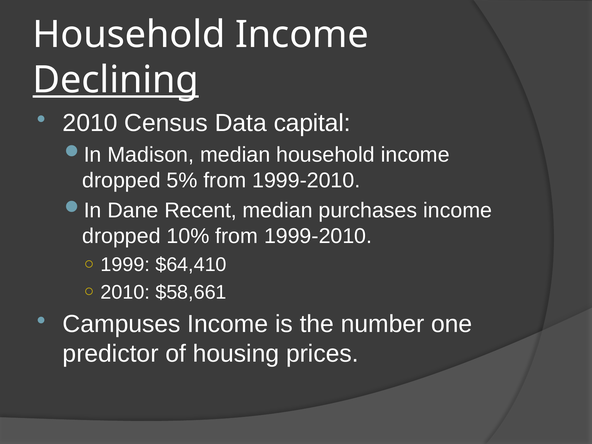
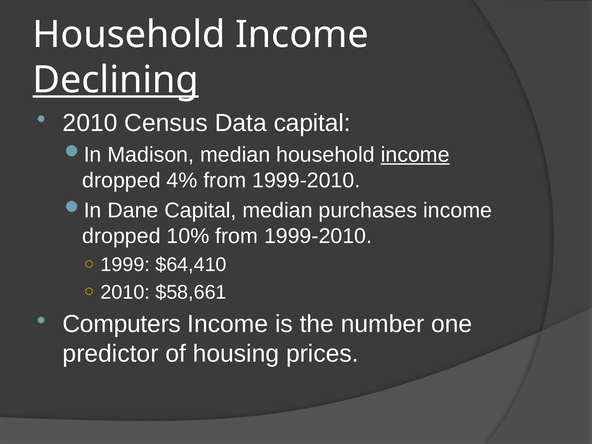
income at (415, 155) underline: none -> present
5%: 5% -> 4%
Dane Recent: Recent -> Capital
Campuses: Campuses -> Computers
